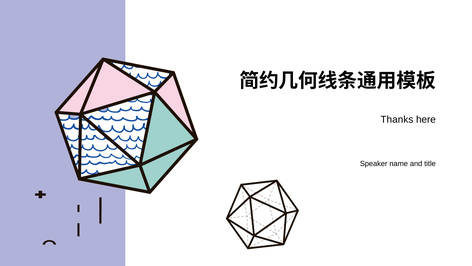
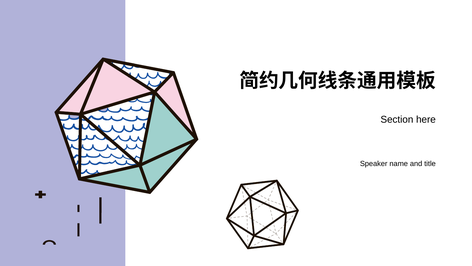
Thanks: Thanks -> Section
